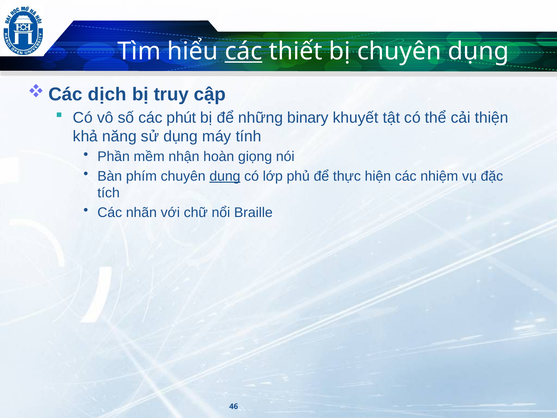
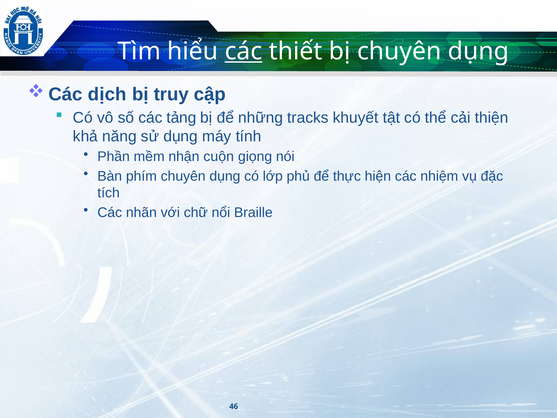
phút: phút -> tảng
binary: binary -> tracks
hoàn: hoàn -> cuộn
dụng at (225, 176) underline: present -> none
